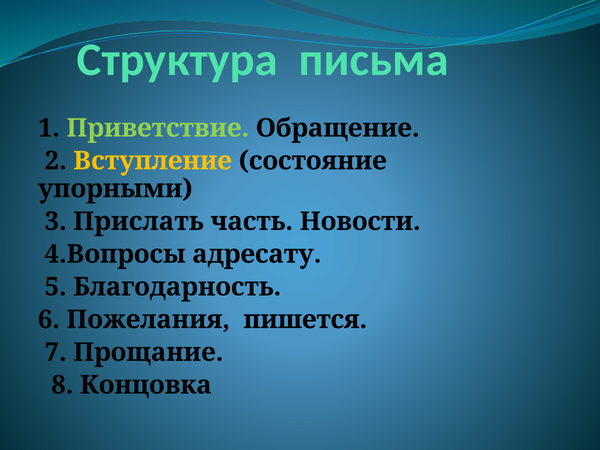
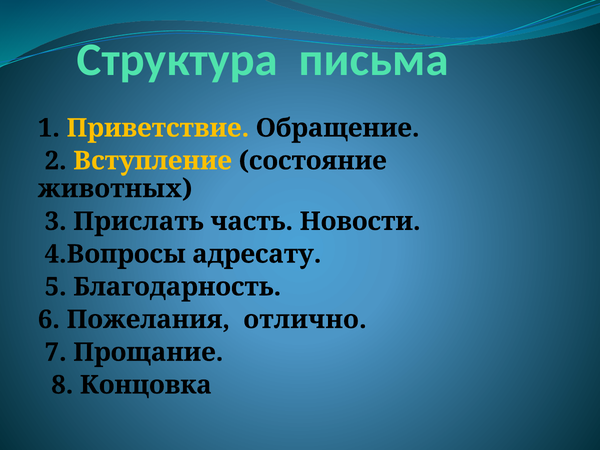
Приветствие colour: light green -> yellow
упорными: упорными -> животных
пишется: пишется -> отлично
